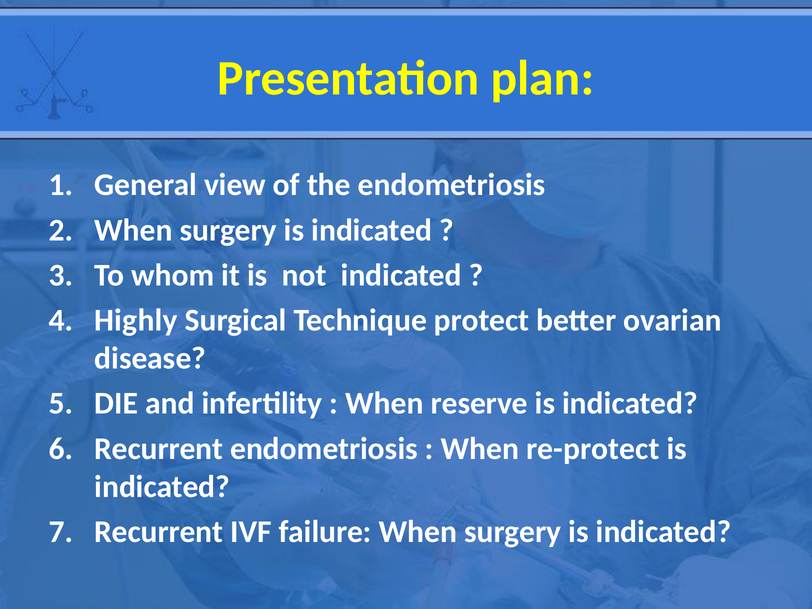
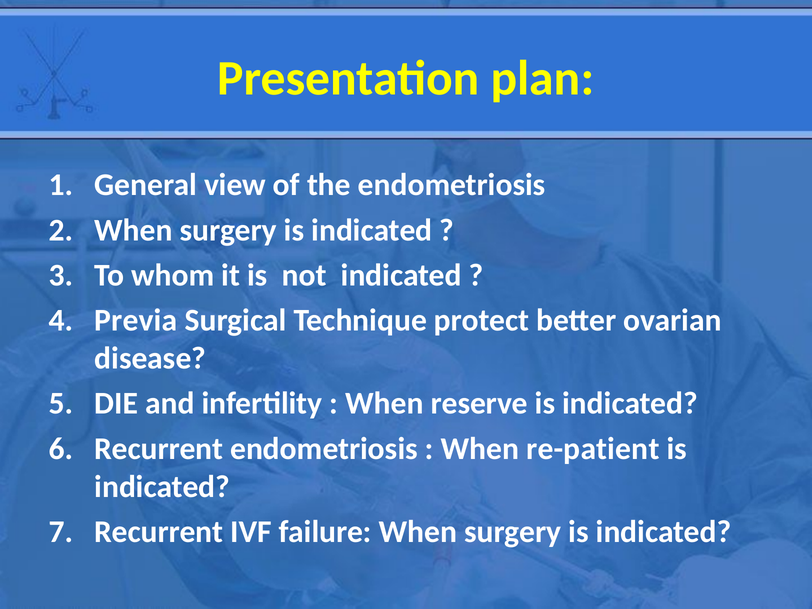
Highly: Highly -> Previa
re-protect: re-protect -> re-patient
